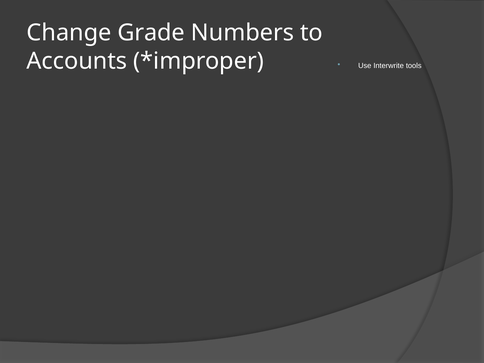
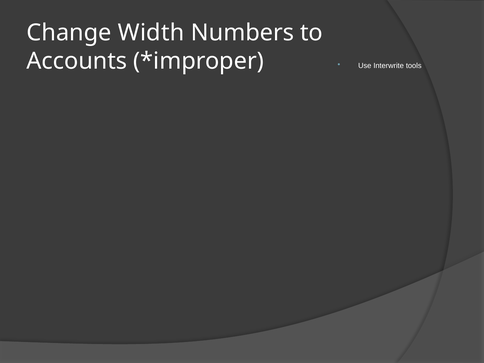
Grade: Grade -> Width
